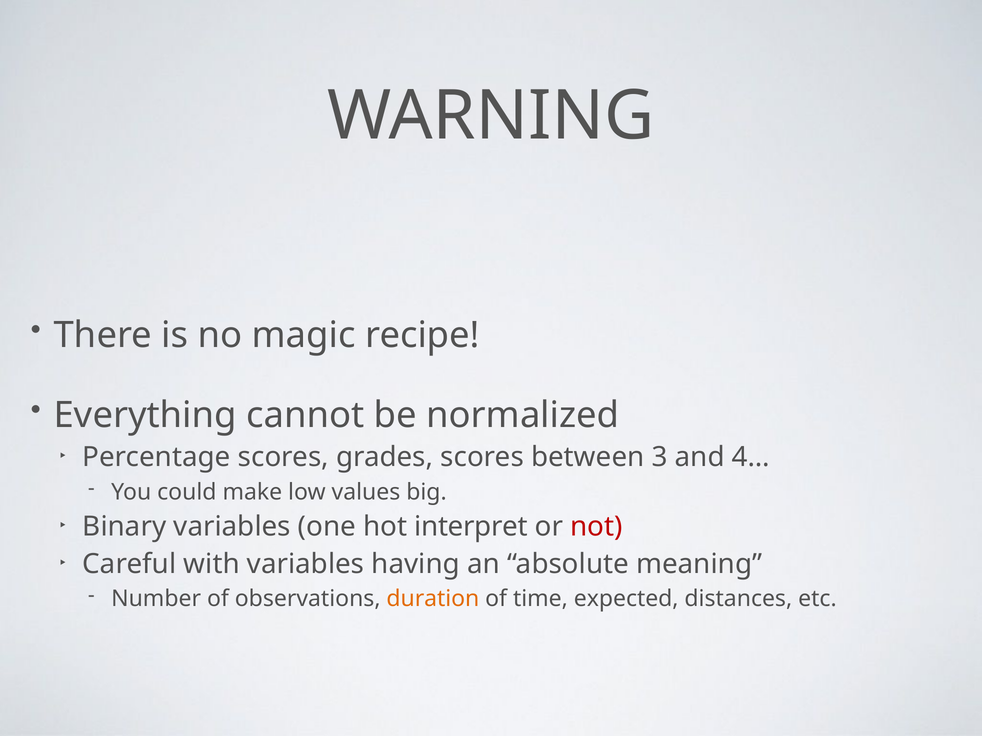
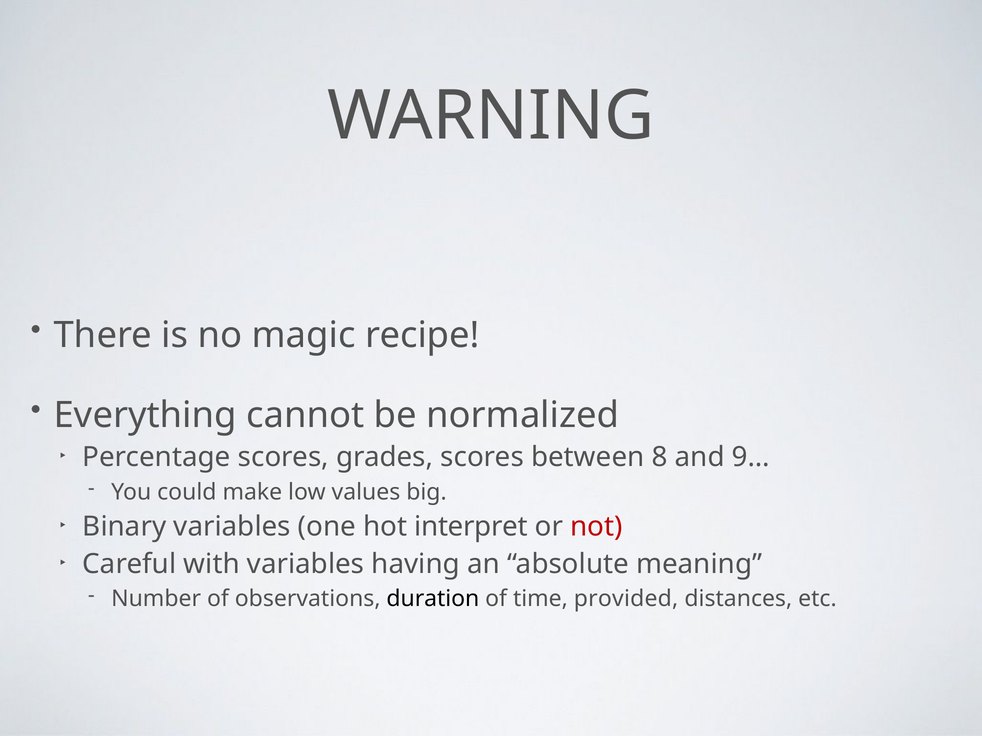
3: 3 -> 8
4…: 4… -> 9…
duration colour: orange -> black
expected: expected -> provided
